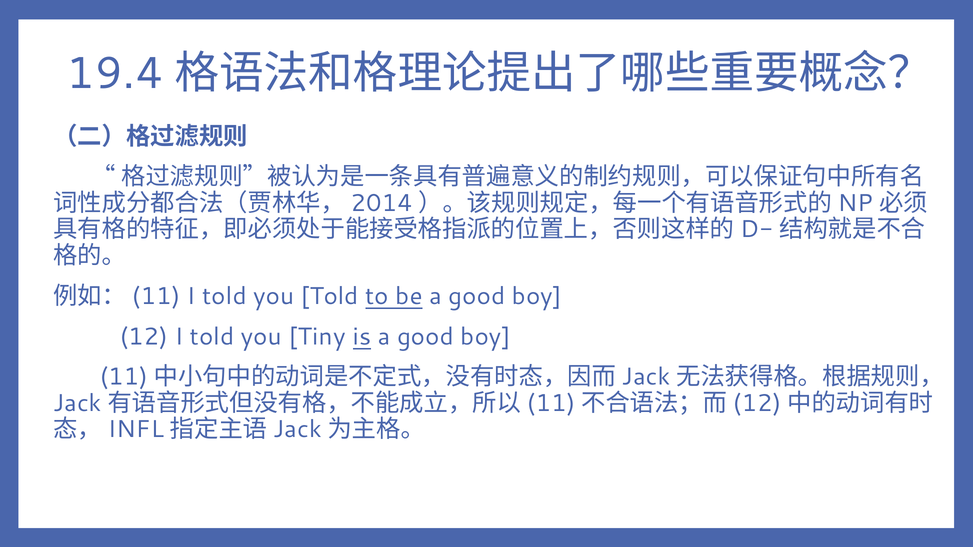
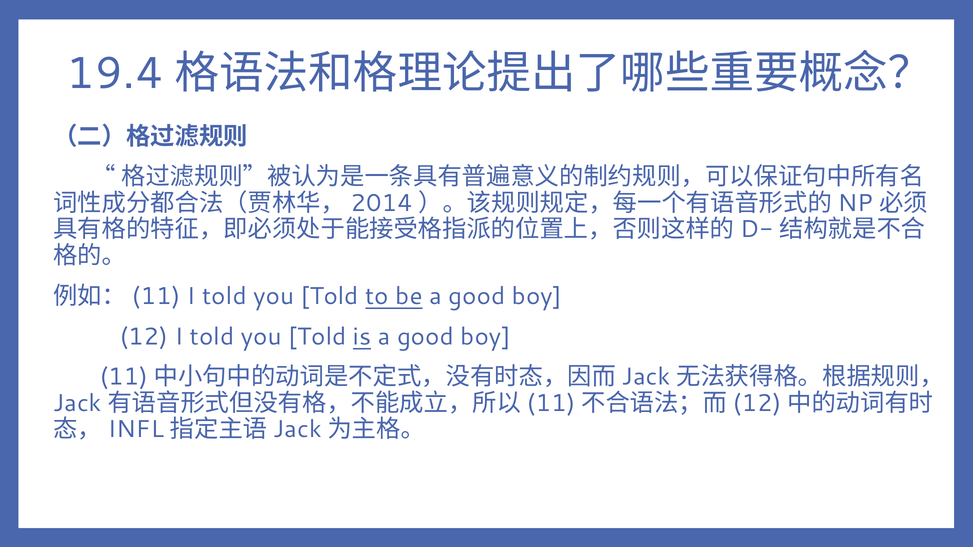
Tiny at (317, 337): Tiny -> Told
